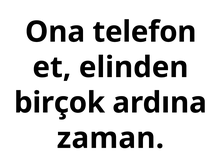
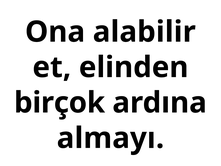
telefon: telefon -> alabilir
zaman: zaman -> almayı
